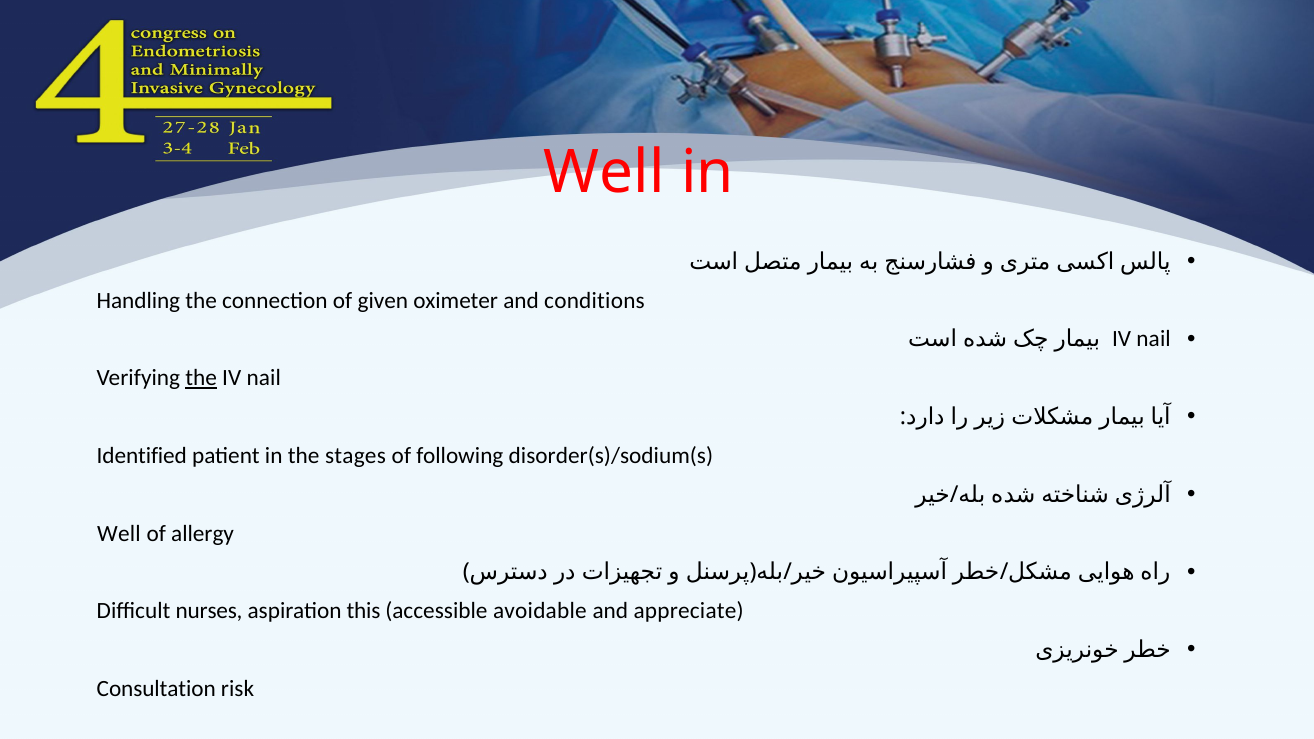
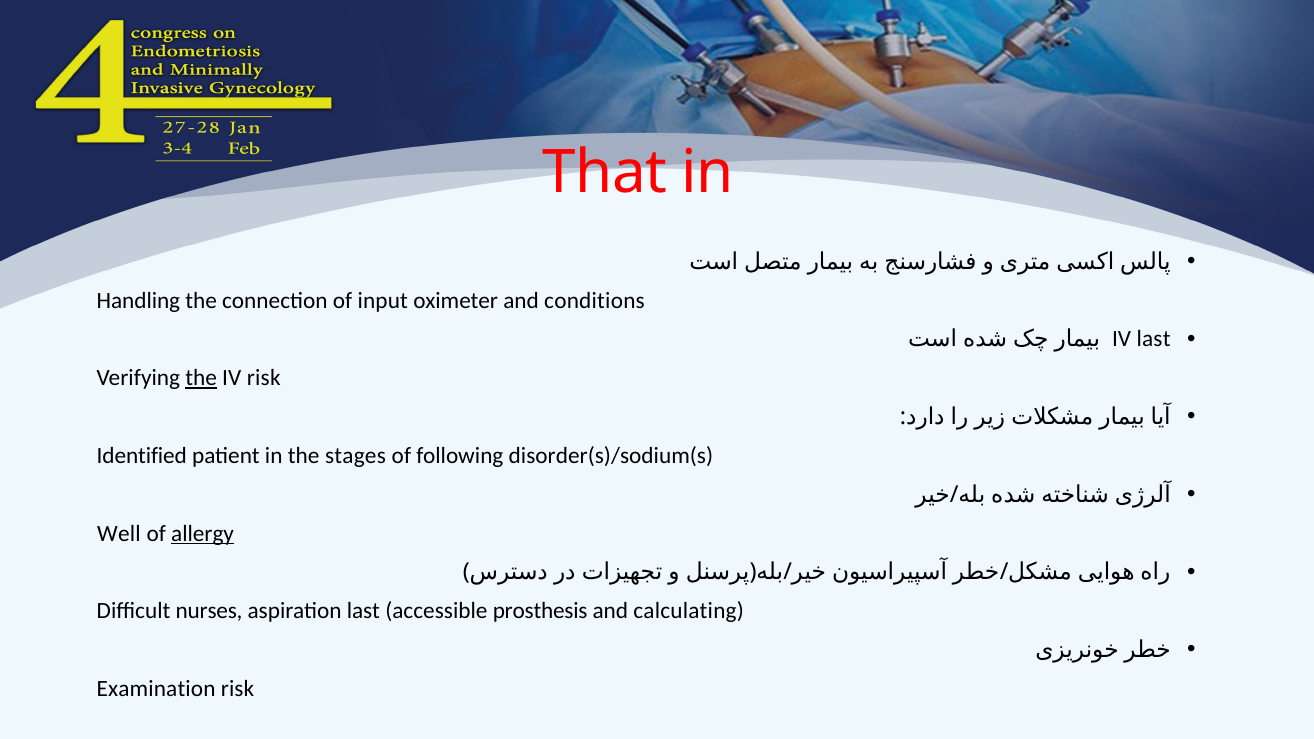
Well at (604, 172): Well -> That
given: given -> input
nail at (1154, 339): nail -> last
nail at (264, 378): nail -> risk
allergy underline: none -> present
aspiration this: this -> last
avoidable: avoidable -> prosthesis
appreciate: appreciate -> calculating
Consultation: Consultation -> Examination
